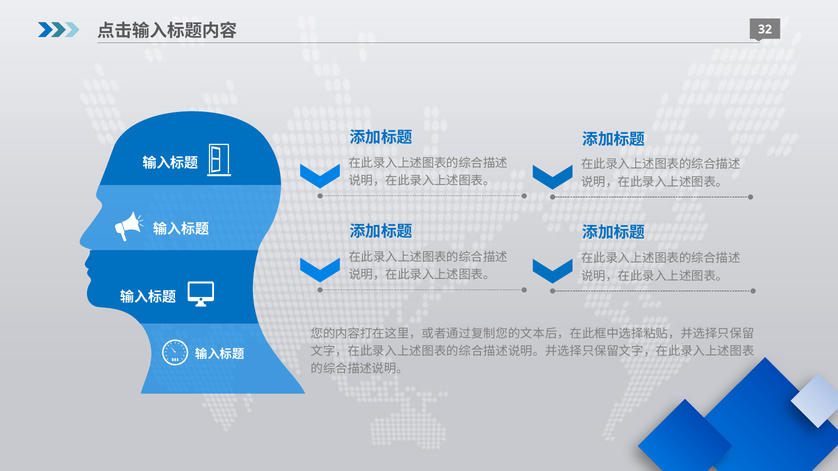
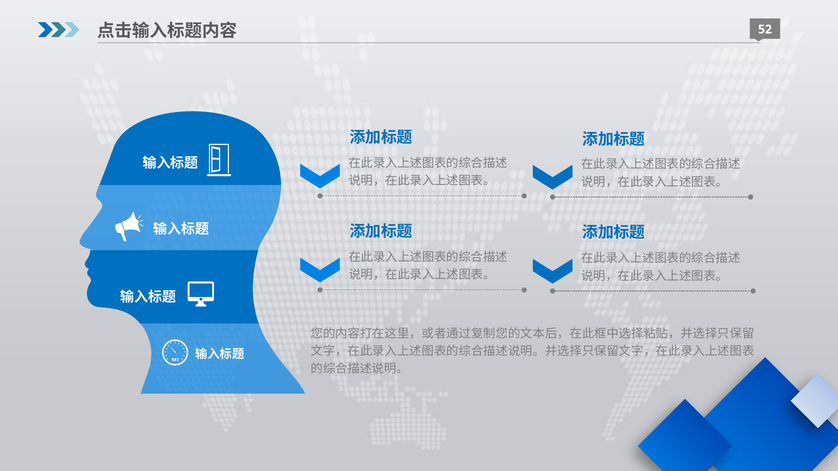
32: 32 -> 52
